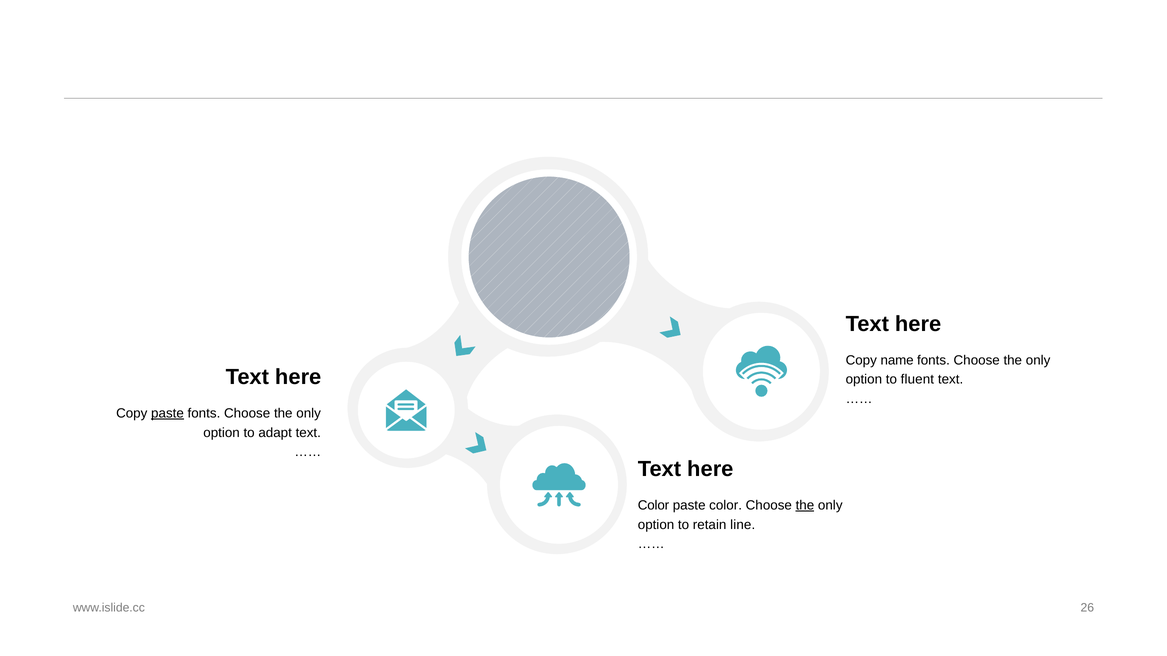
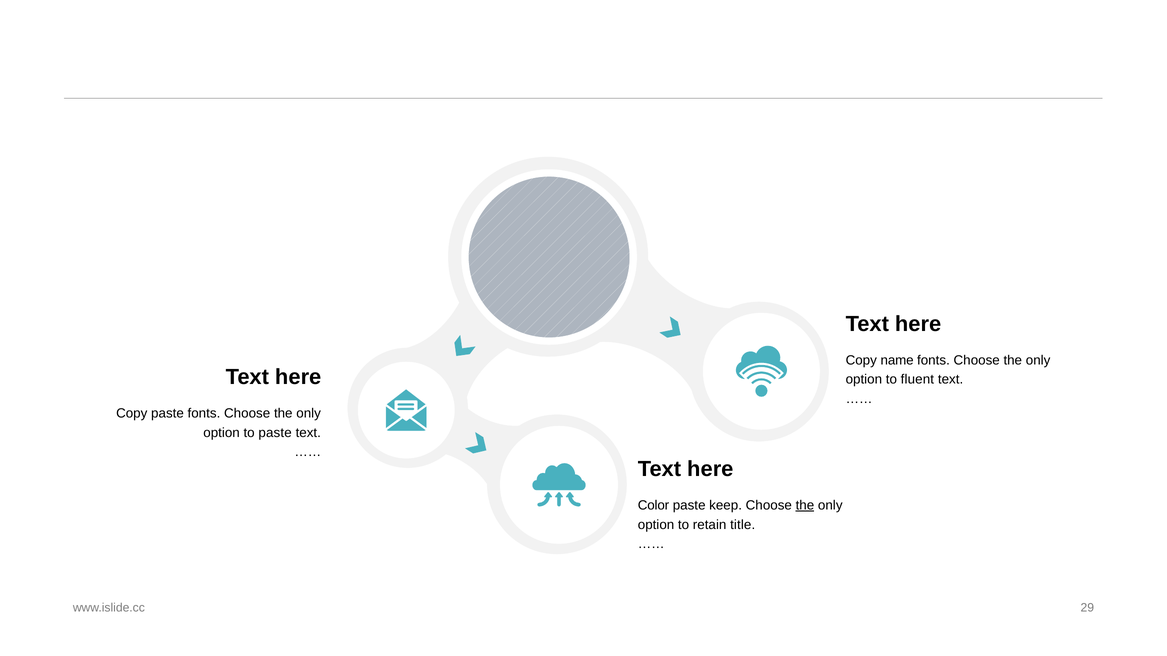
paste at (168, 414) underline: present -> none
to adapt: adapt -> paste
paste color: color -> keep
line: line -> title
26: 26 -> 29
